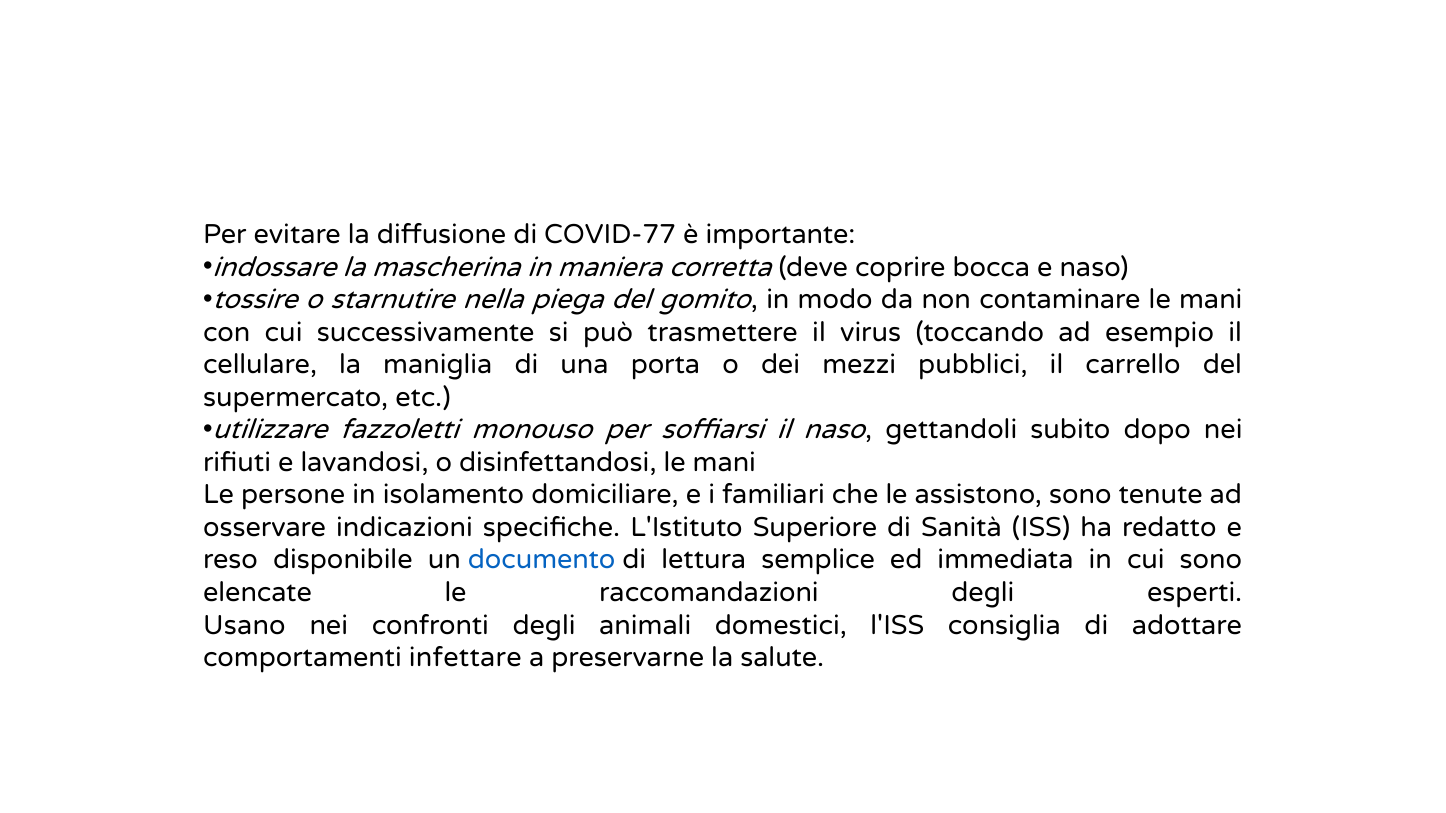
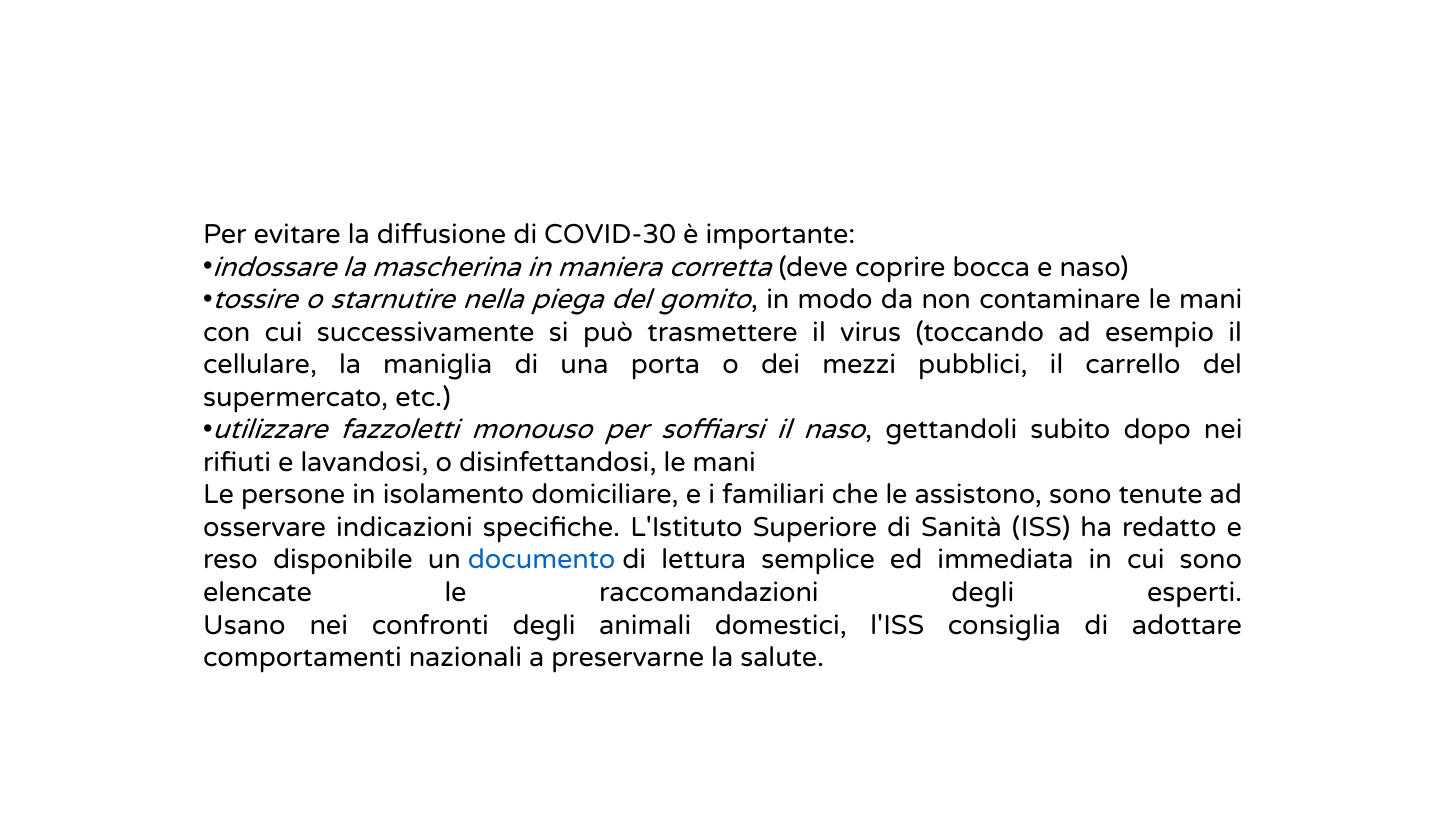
COVID-77: COVID-77 -> COVID-30
infettare: infettare -> nazionali
